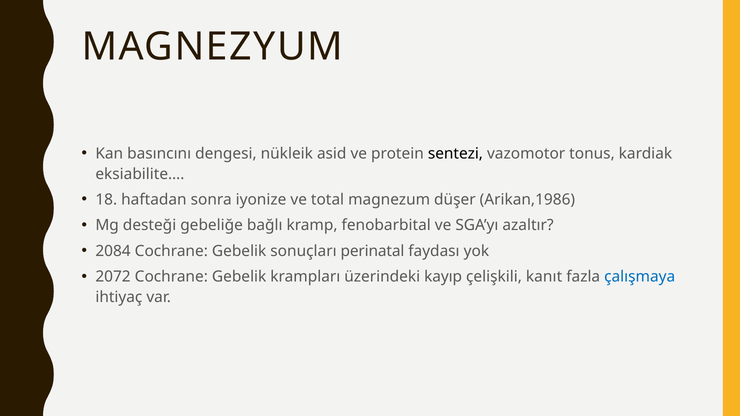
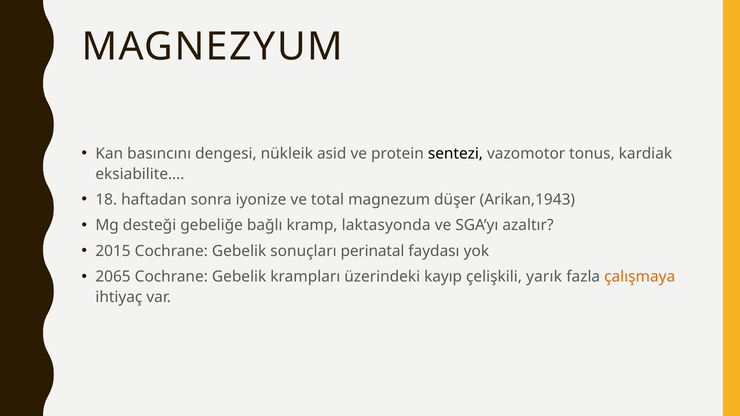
Arikan,1986: Arikan,1986 -> Arikan,1943
fenobarbital: fenobarbital -> laktasyonda
2084: 2084 -> 2015
2072: 2072 -> 2065
kanıt: kanıt -> yarık
çalışmaya colour: blue -> orange
